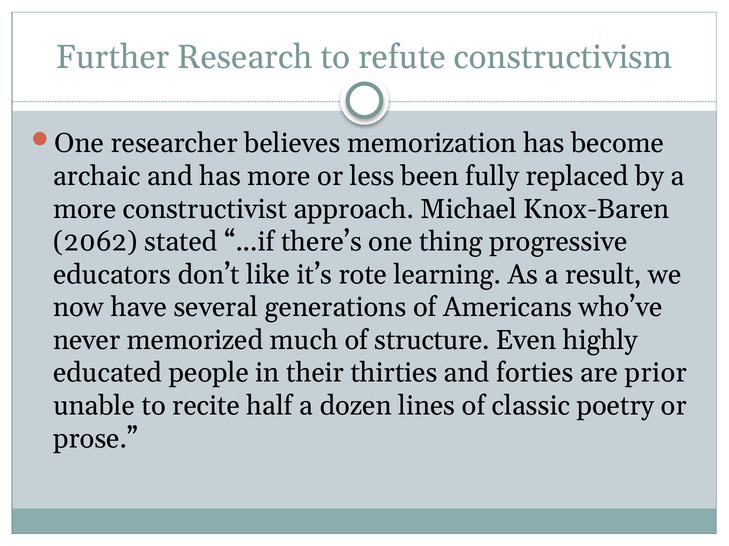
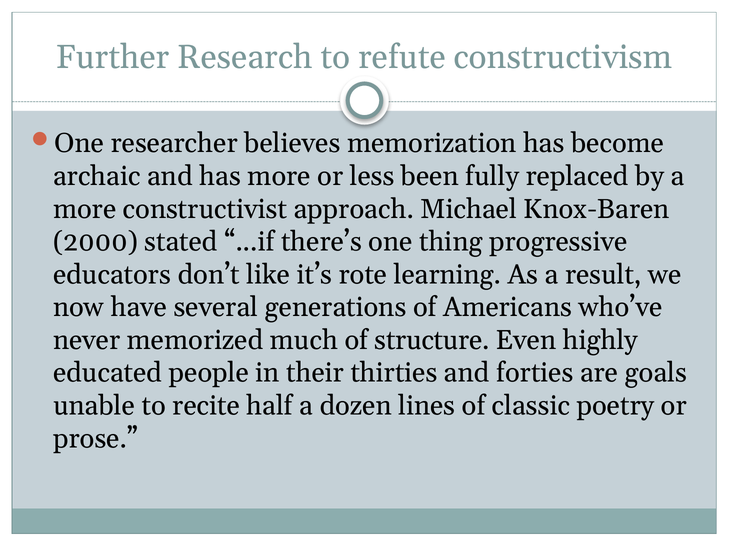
2062: 2062 -> 2000
prior: prior -> goals
